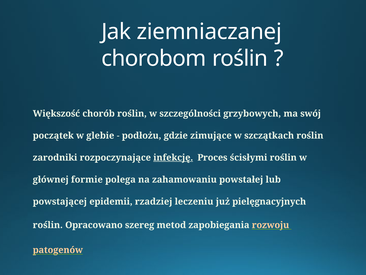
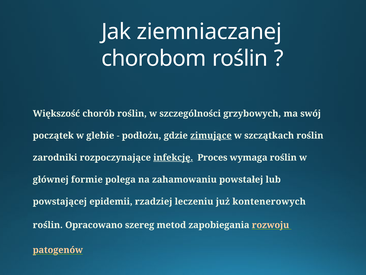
zimujące underline: none -> present
ścisłymi: ścisłymi -> wymaga
pielęgnacyjnych: pielęgnacyjnych -> kontenerowych
